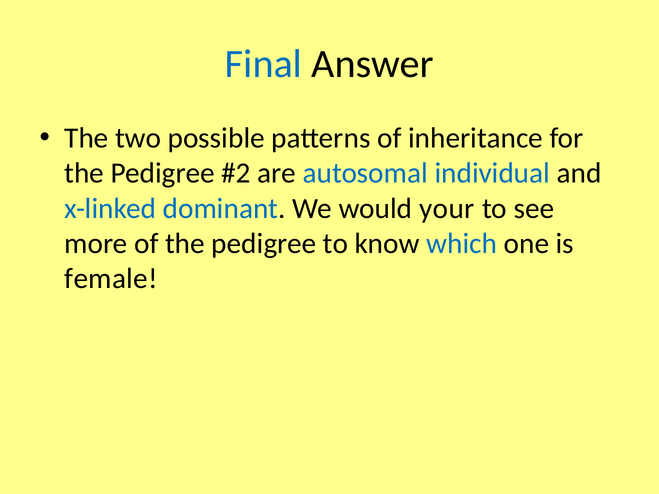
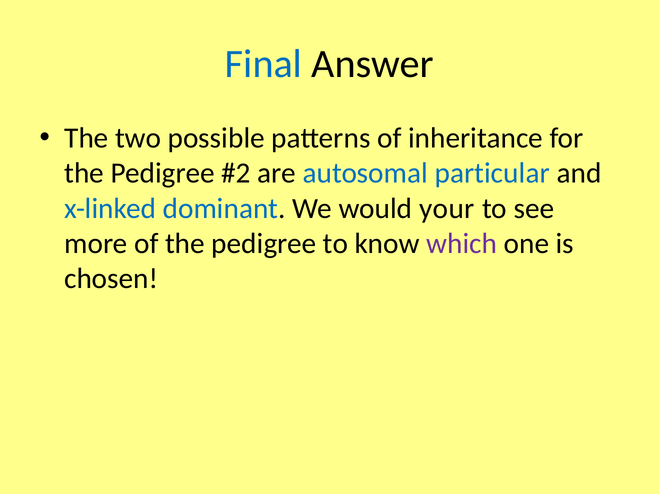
individual: individual -> particular
which colour: blue -> purple
female: female -> chosen
